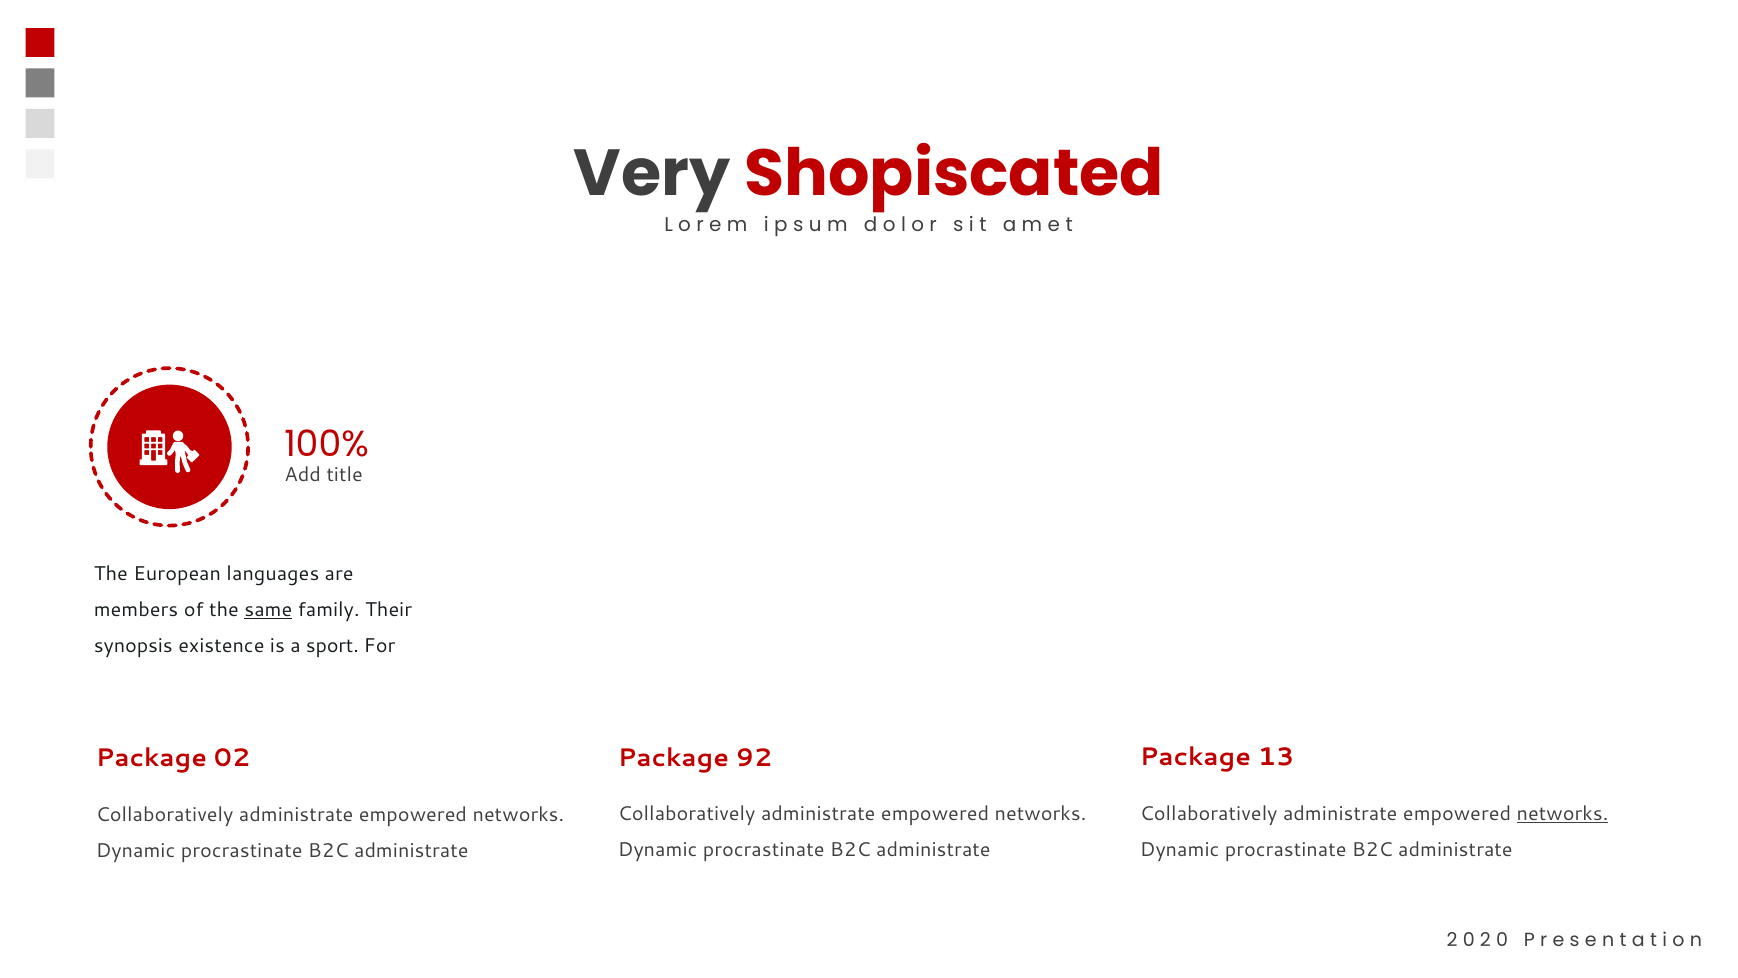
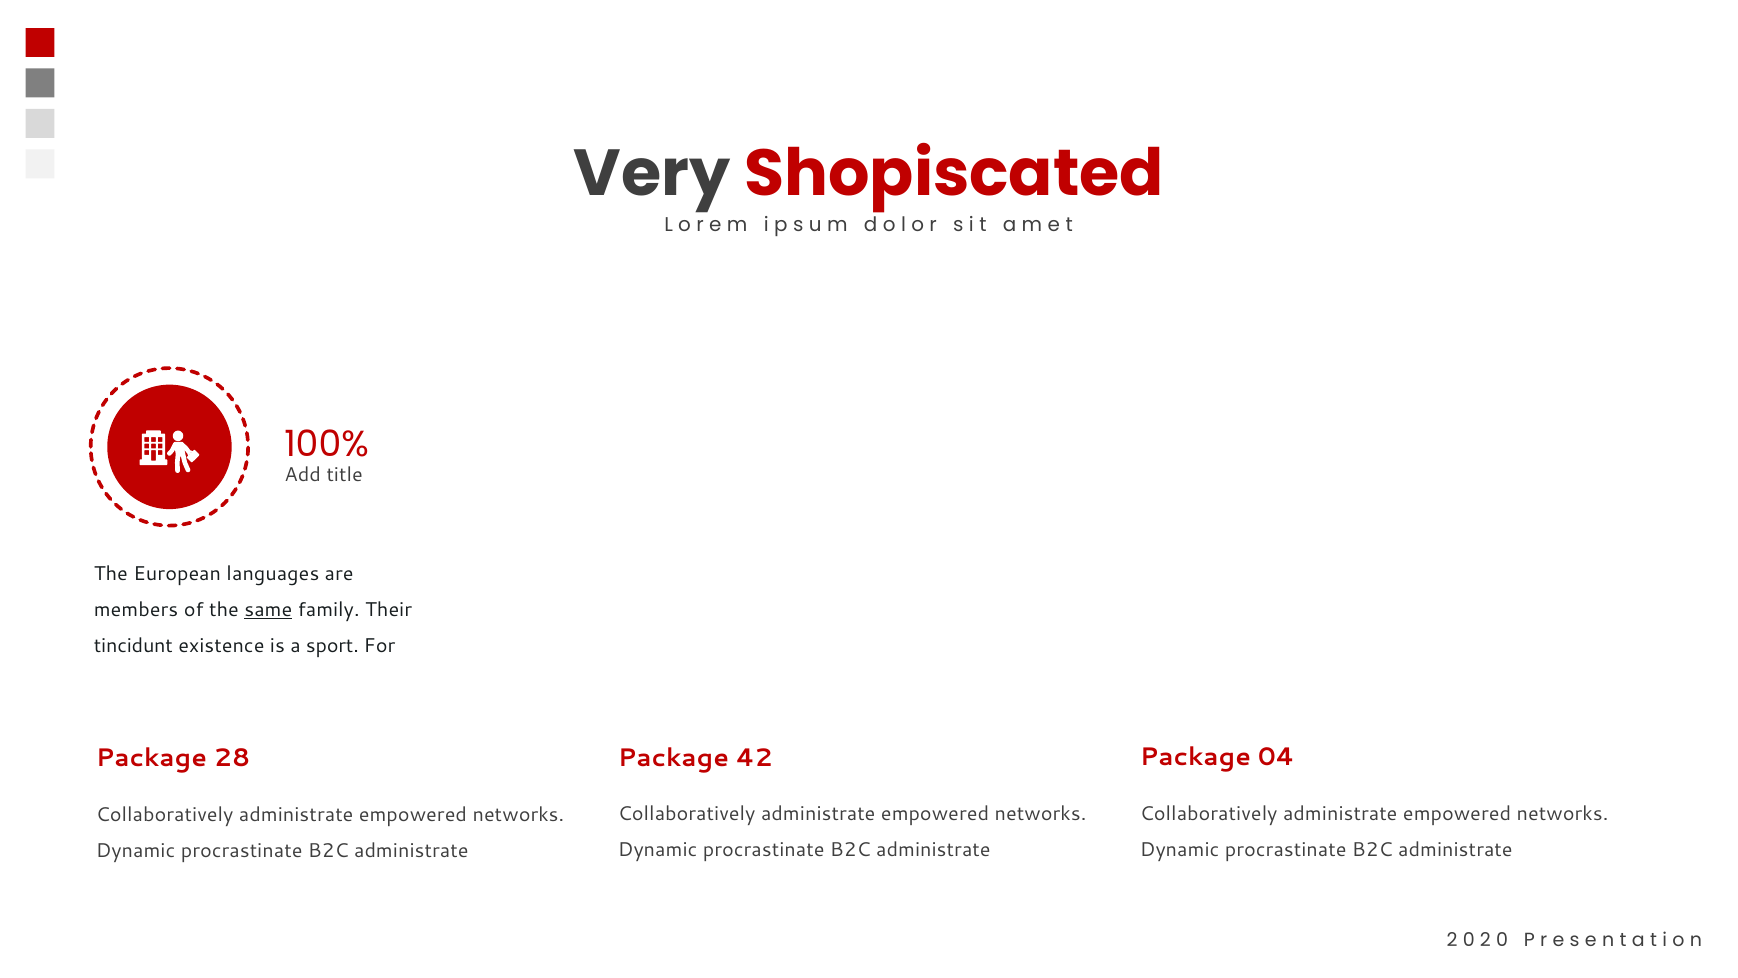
synopsis: synopsis -> tincidunt
13: 13 -> 04
92: 92 -> 42
02: 02 -> 28
networks at (1562, 813) underline: present -> none
